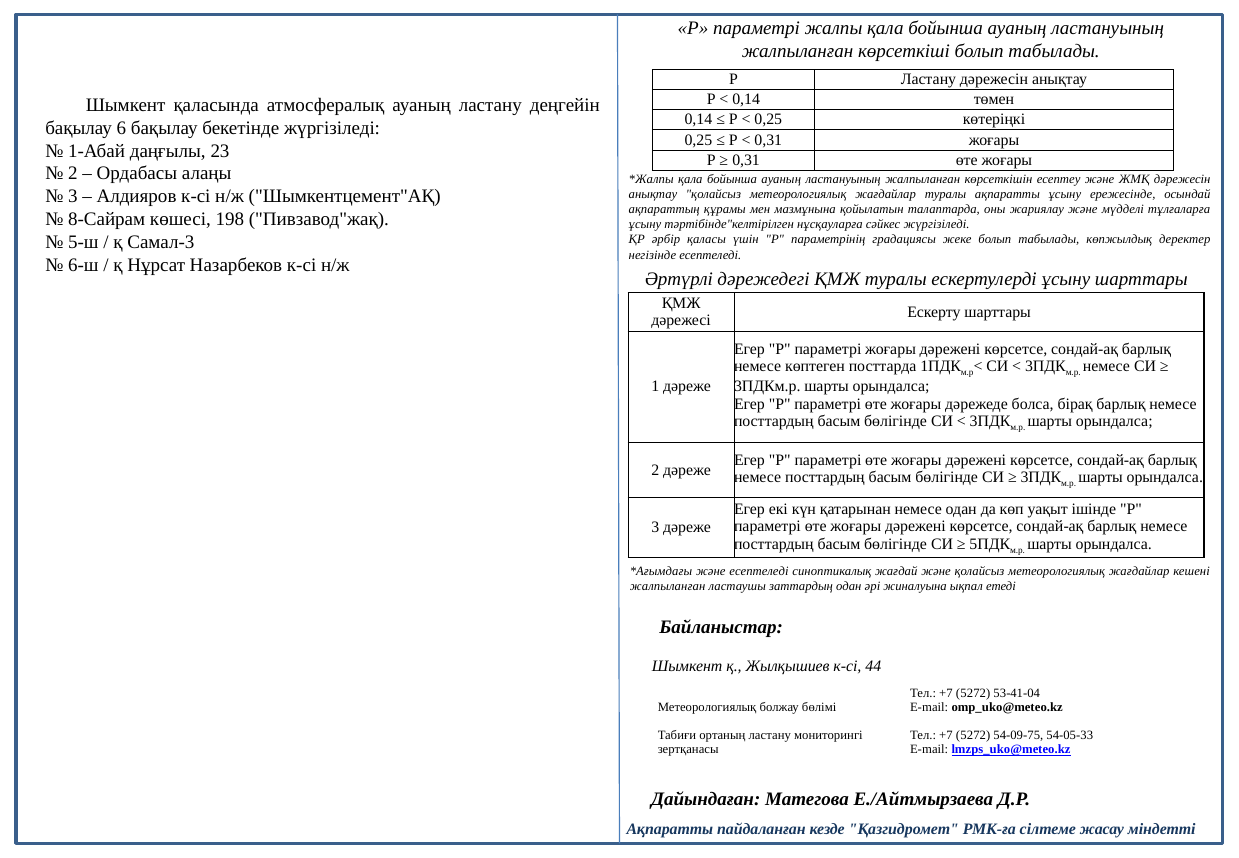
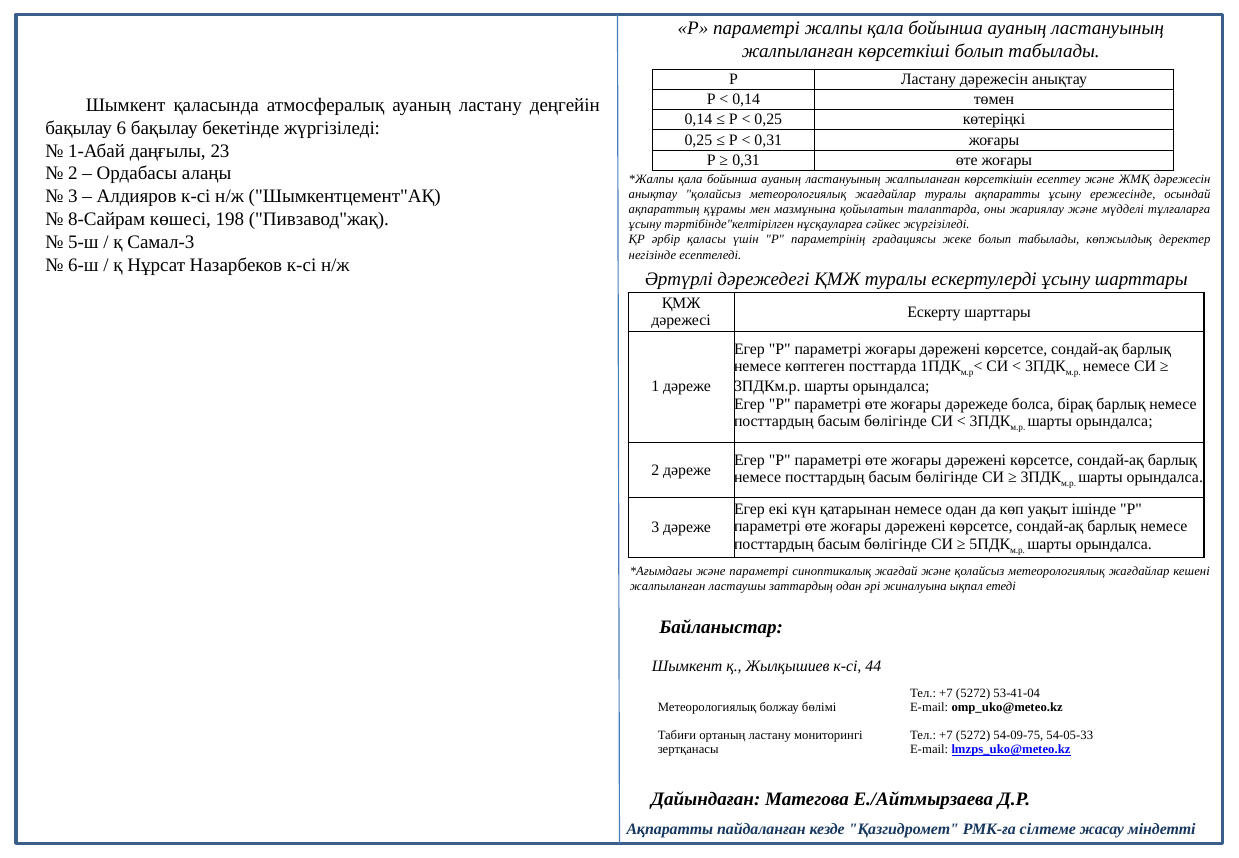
және есептеледі: есептеледі -> параметрі
